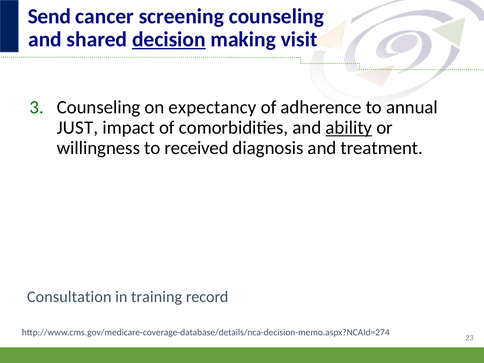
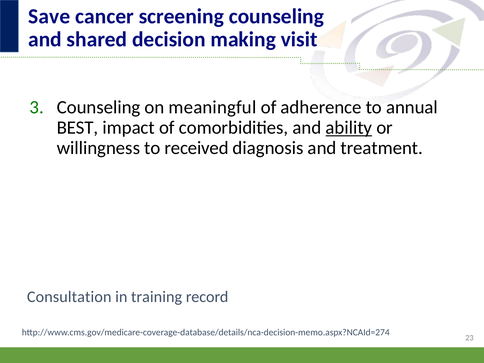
Send: Send -> Save
decision underline: present -> none
expectancy: expectancy -> meaningful
JUST: JUST -> BEST
